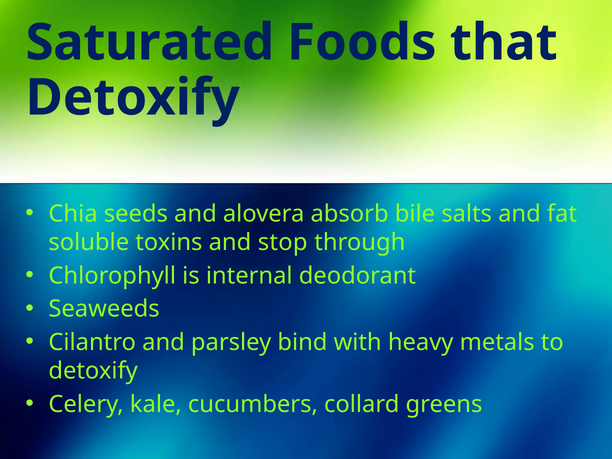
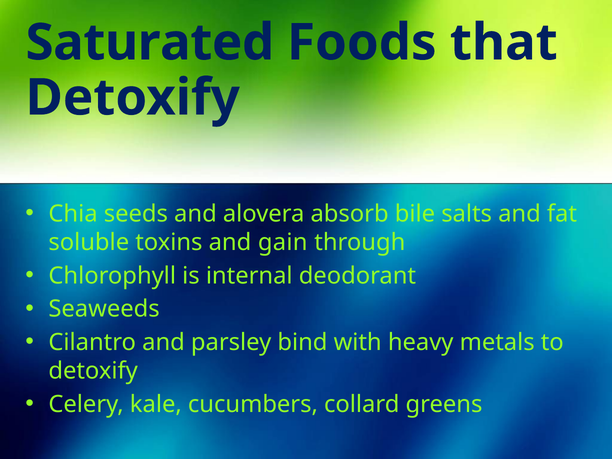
stop: stop -> gain
